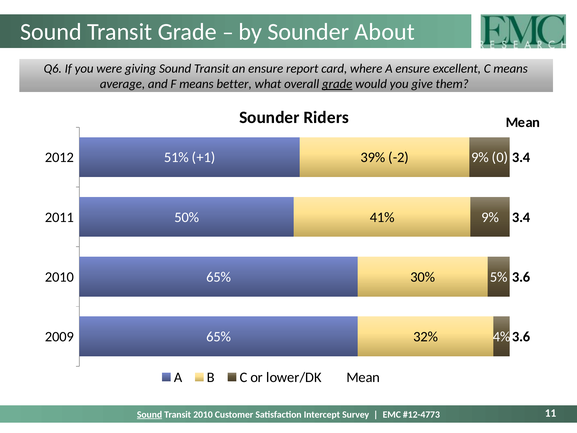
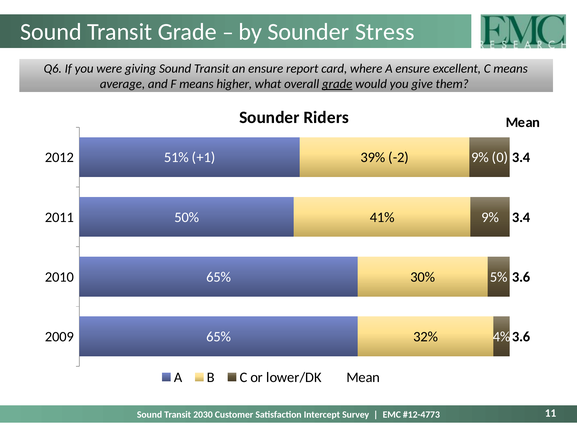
About: About -> Stress
better: better -> higher
Sound at (150, 414) underline: present -> none
Transit 2010: 2010 -> 2030
